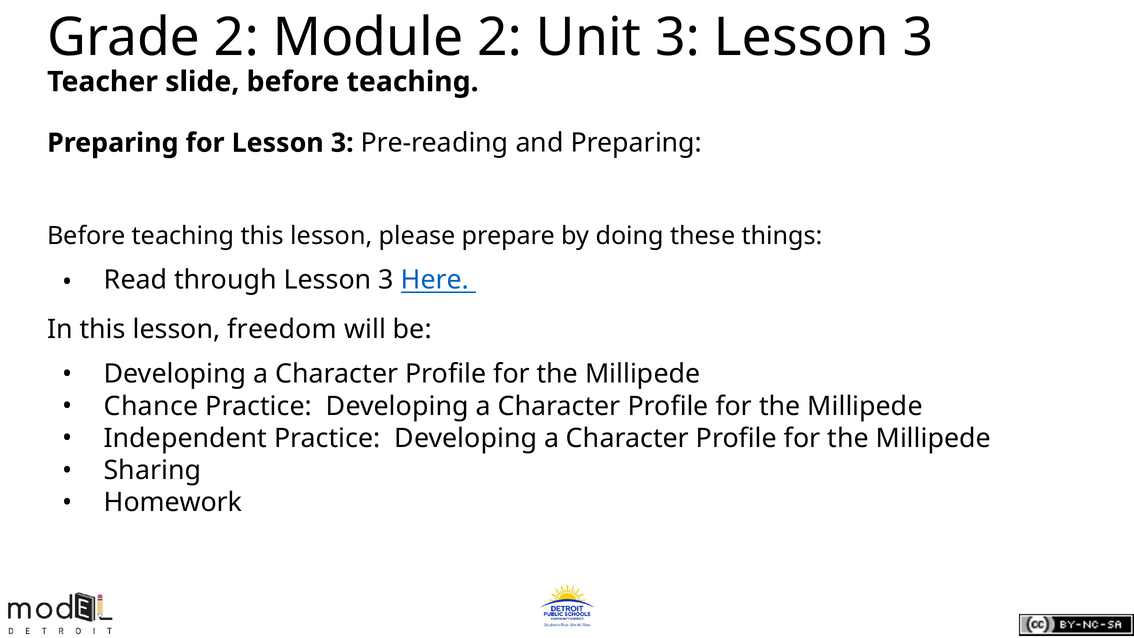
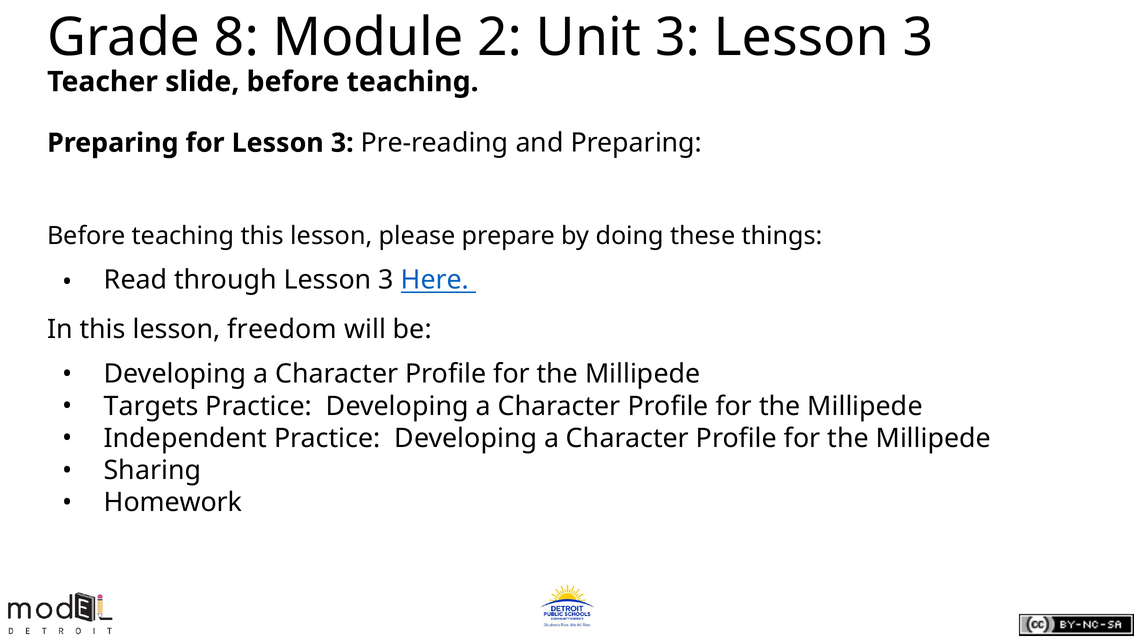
Grade 2: 2 -> 8
Chance: Chance -> Targets
